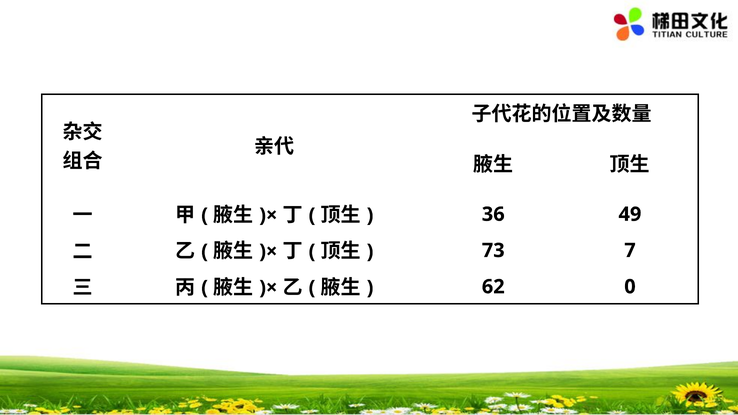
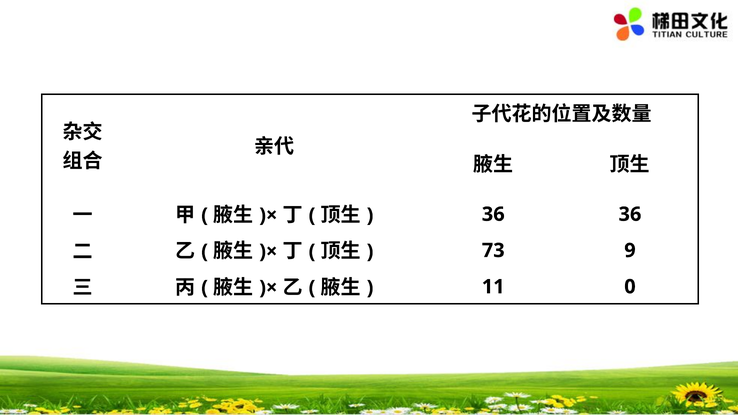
36 49: 49 -> 36
7: 7 -> 9
62: 62 -> 11
